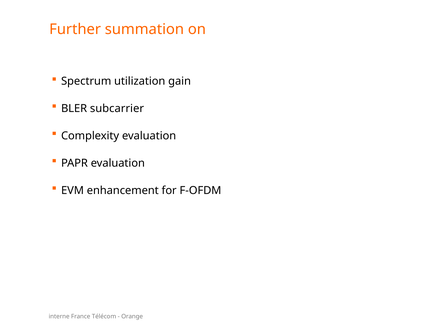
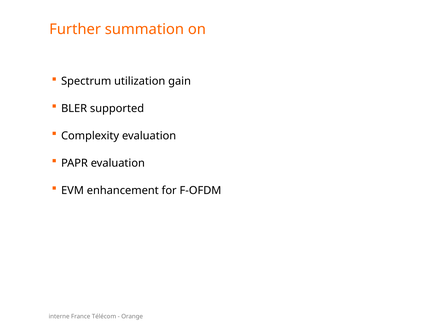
subcarrier: subcarrier -> supported
